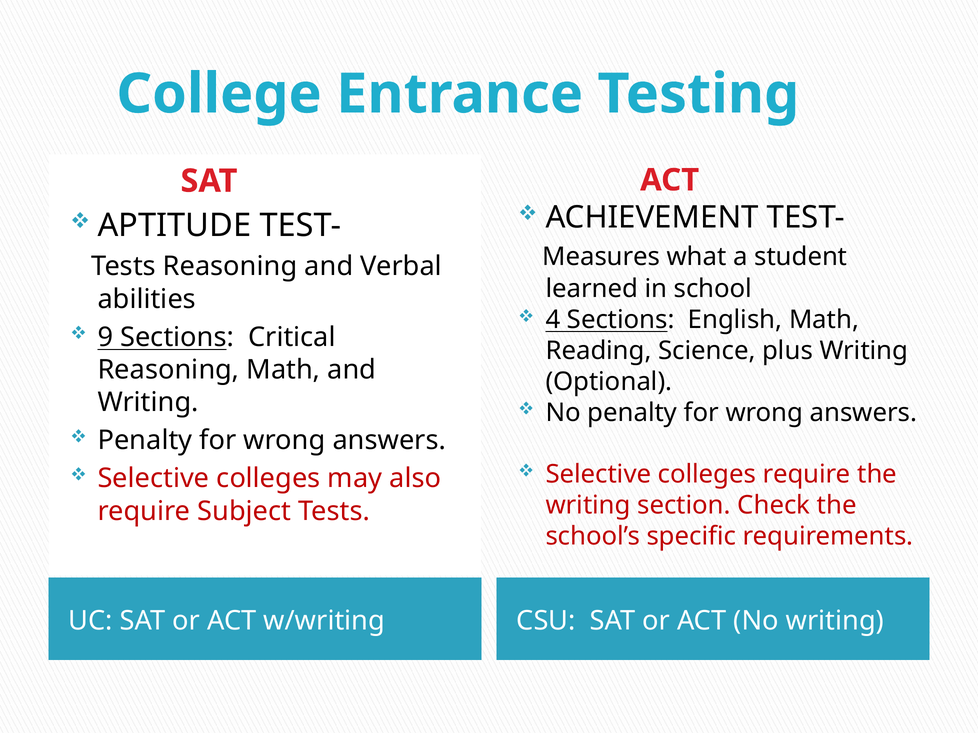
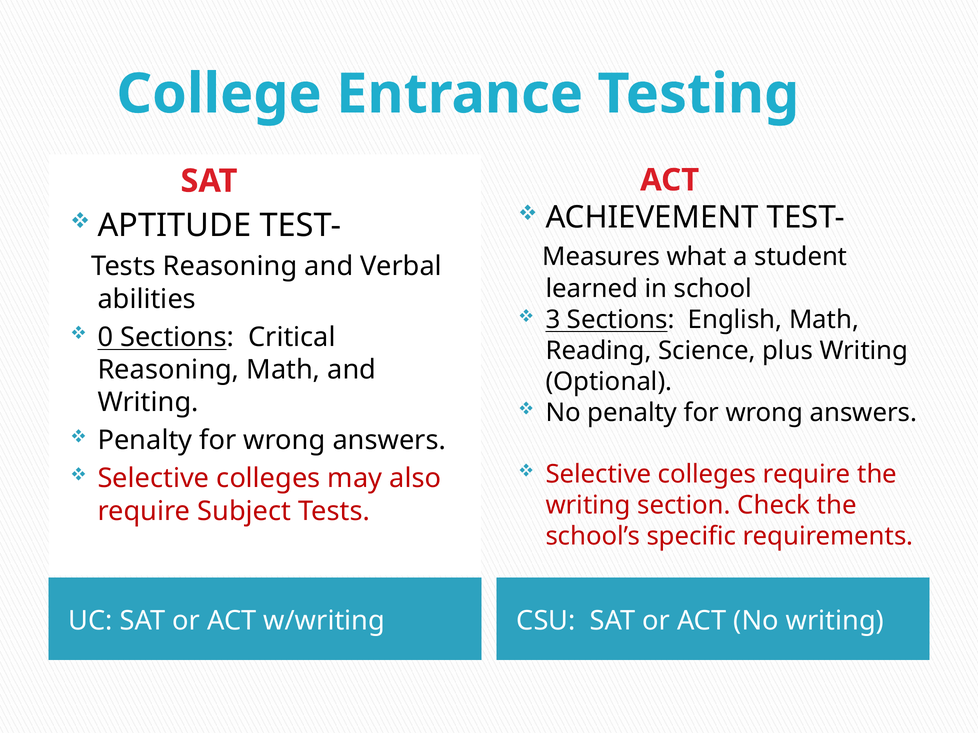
4: 4 -> 3
9: 9 -> 0
